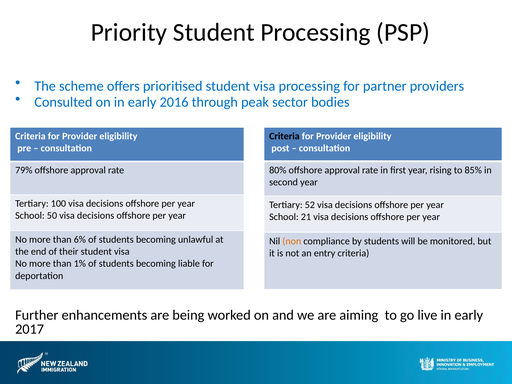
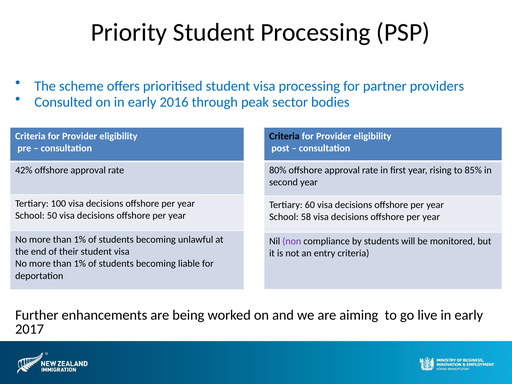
79%: 79% -> 42%
52: 52 -> 60
21: 21 -> 58
6% at (80, 239): 6% -> 1%
non colour: orange -> purple
